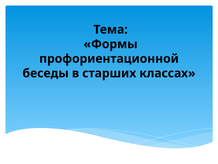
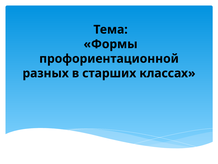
беседы: беседы -> разных
